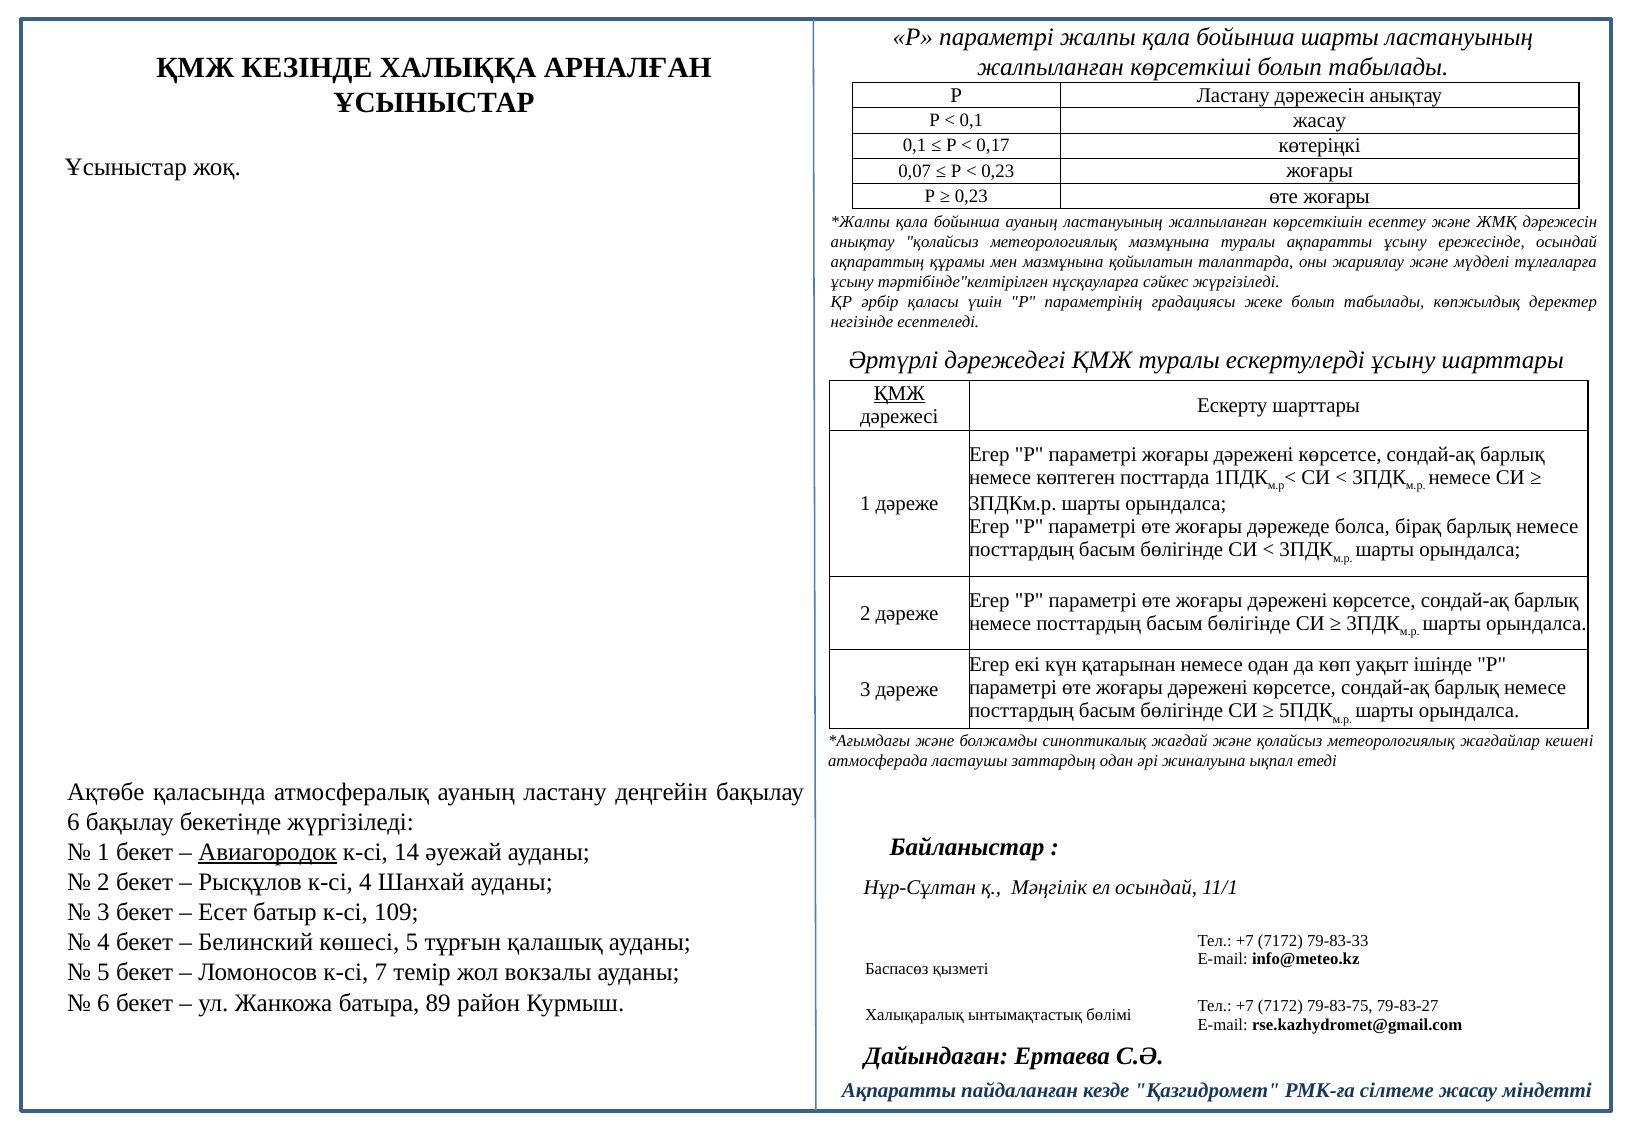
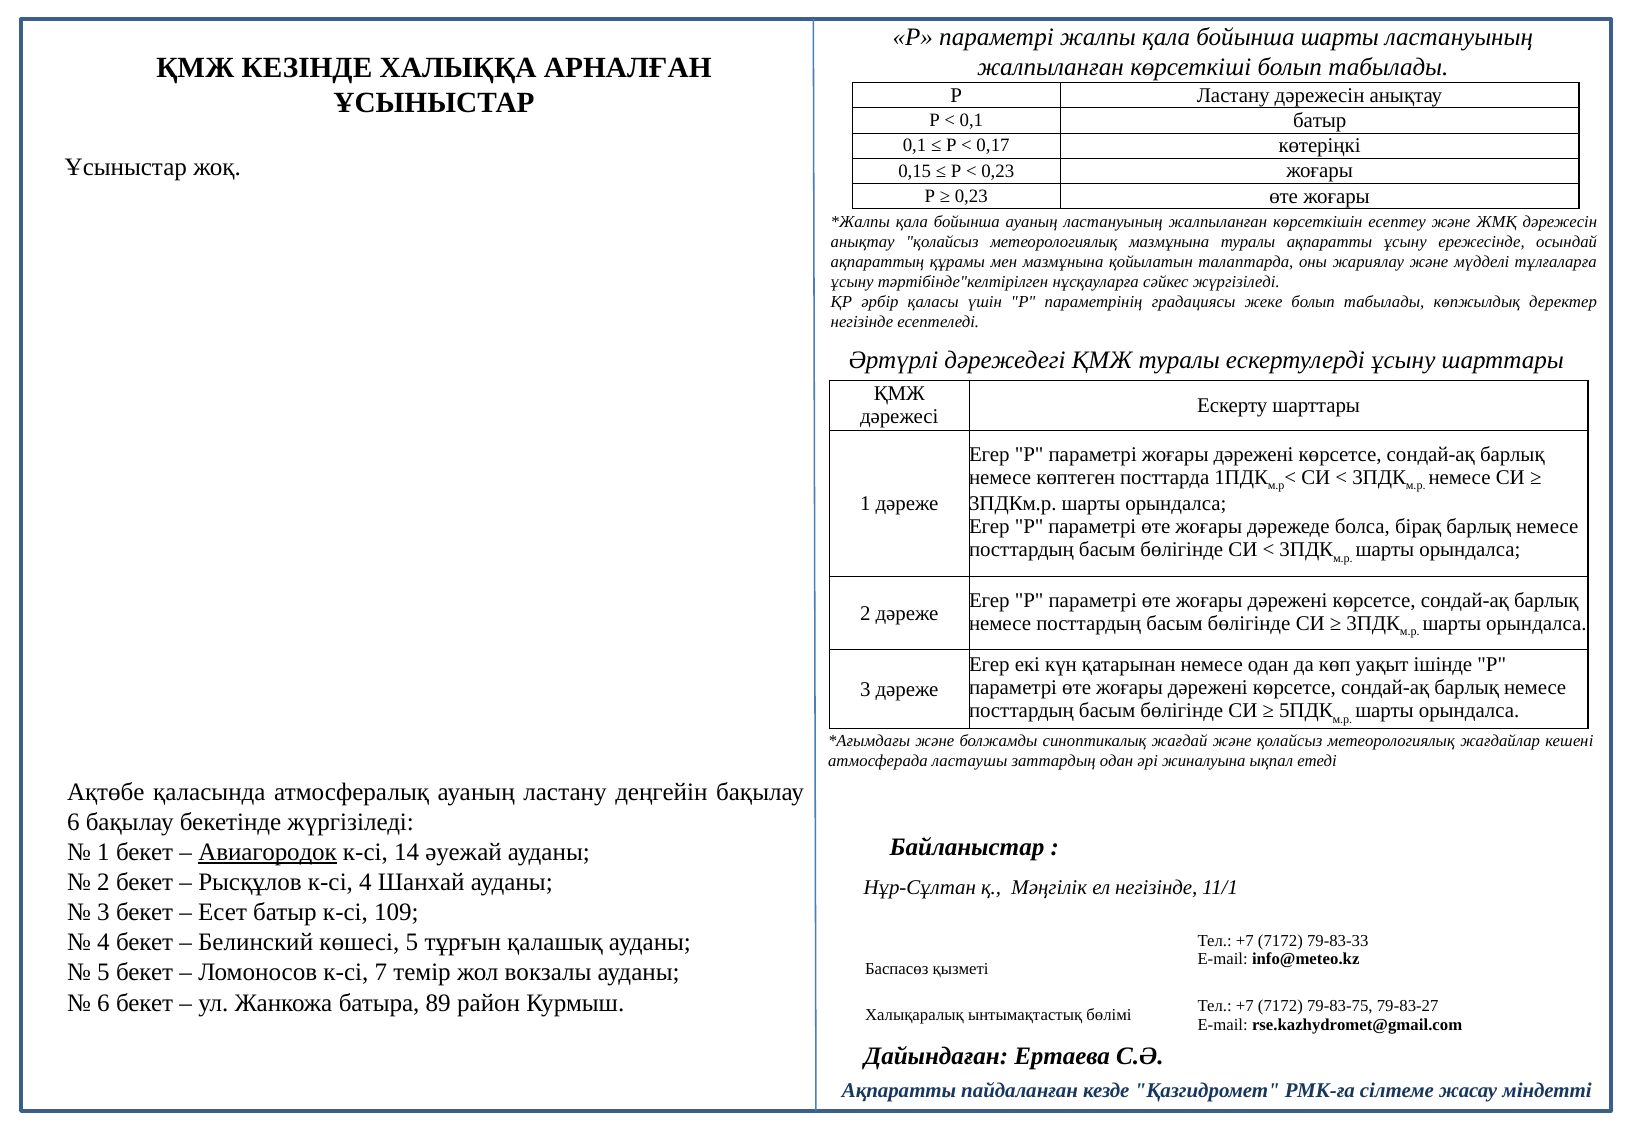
0,1 жасау: жасау -> батыр
0,07: 0,07 -> 0,15
ҚМЖ at (899, 394) underline: present -> none
ел осындай: осындай -> негізінде
